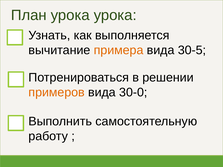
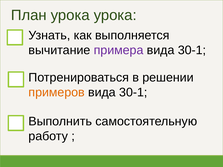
примера colour: orange -> purple
30-5 at (192, 50): 30-5 -> 30-1
30-0 at (133, 92): 30-0 -> 30-1
